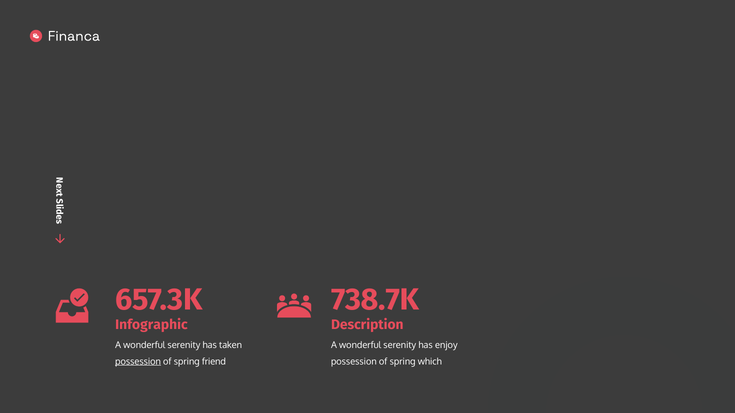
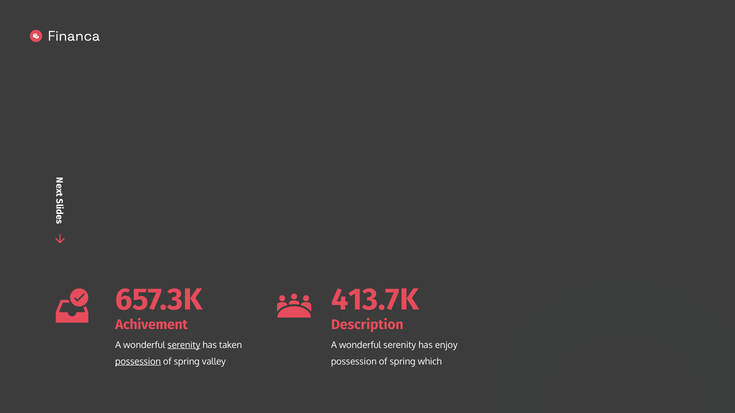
738.7K: 738.7K -> 413.7K
Infographic: Infographic -> Achivement
serenity at (184, 345) underline: none -> present
friend: friend -> valley
